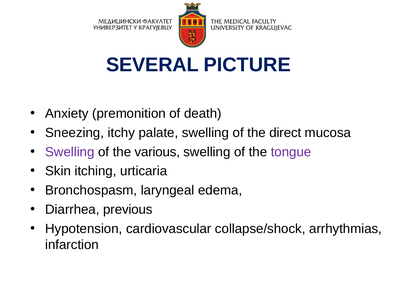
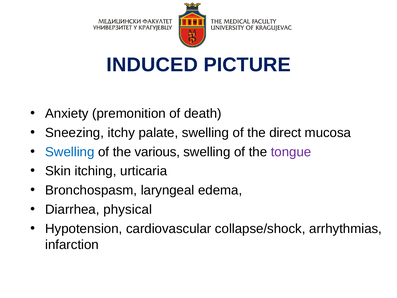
SEVERAL: SEVERAL -> INDUCED
Swelling at (70, 152) colour: purple -> blue
previous: previous -> physical
